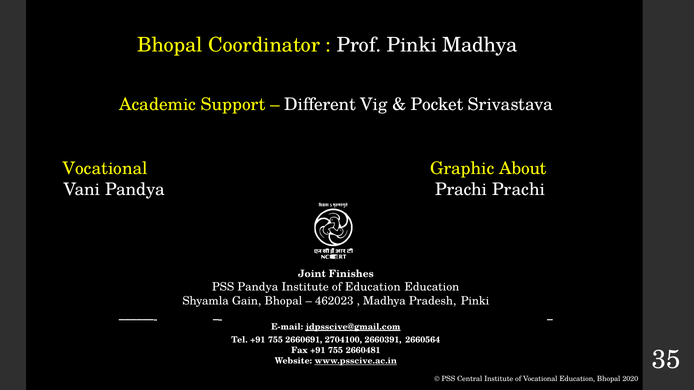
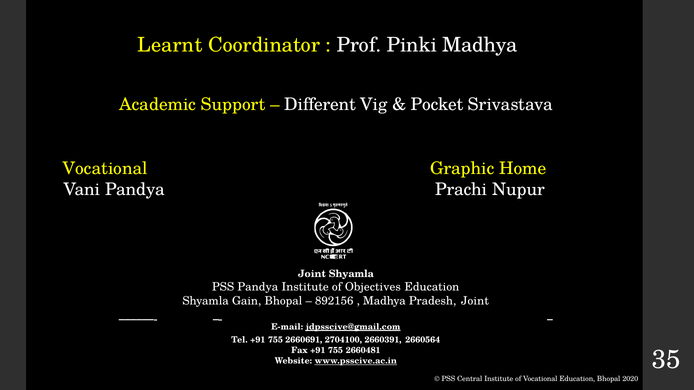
Bhopal at (170, 45): Bhopal -> Learnt
About: About -> Home
Prachi Prachi: Prachi -> Nupur
Joint Finishes: Finishes -> Shyamla
of Education: Education -> Objectives
462023: 462023 -> 892156
Pradesh Pinki: Pinki -> Joint
